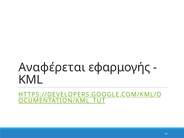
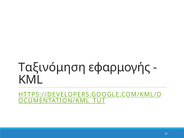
Αναφέρεται: Αναφέρεται -> Ταξινόμηση
